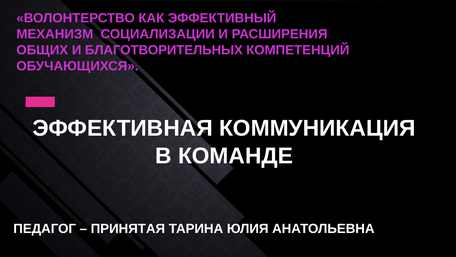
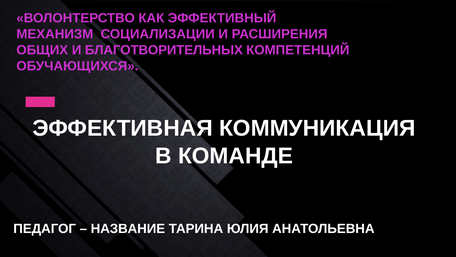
ПРИНЯТАЯ: ПРИНЯТАЯ -> НАЗВАНИЕ
